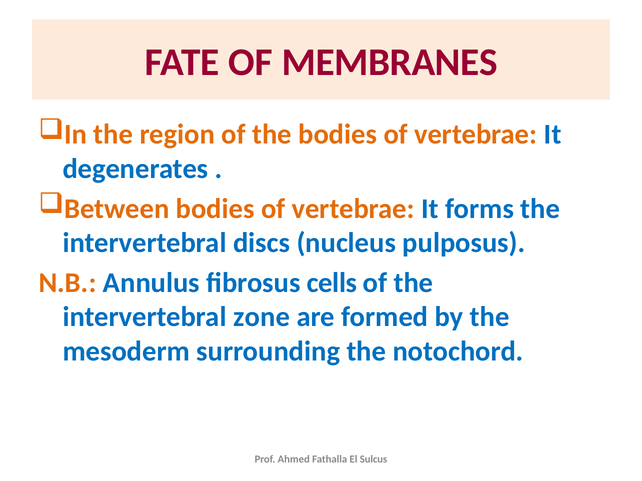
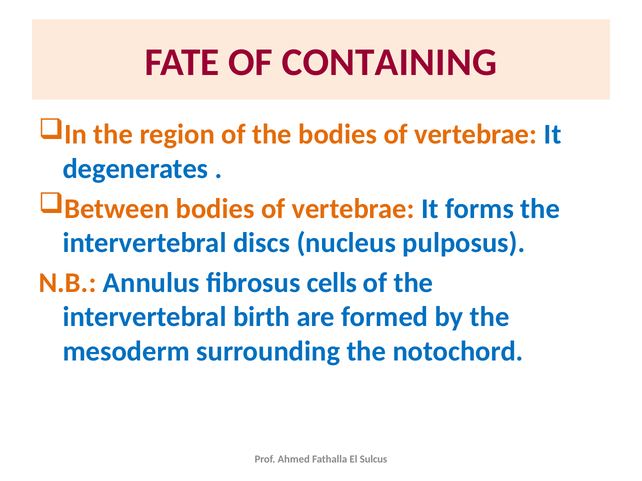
MEMBRANES: MEMBRANES -> CONTAINING
zone: zone -> birth
